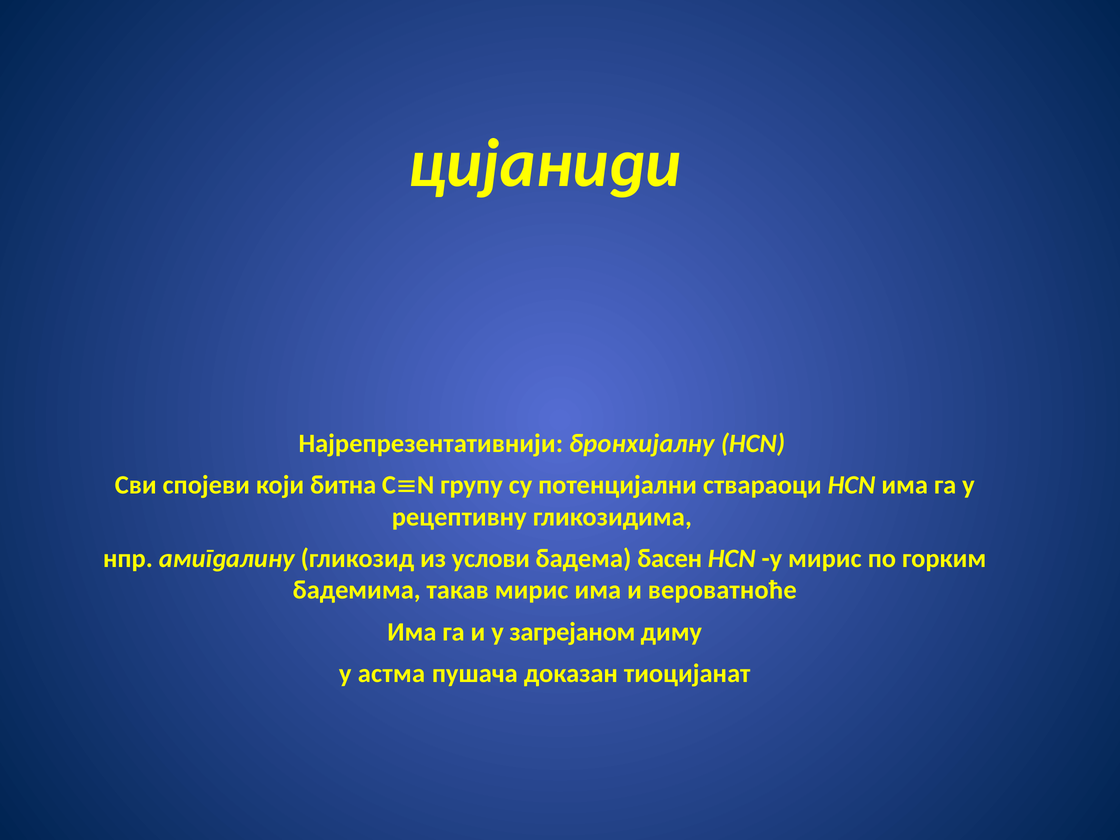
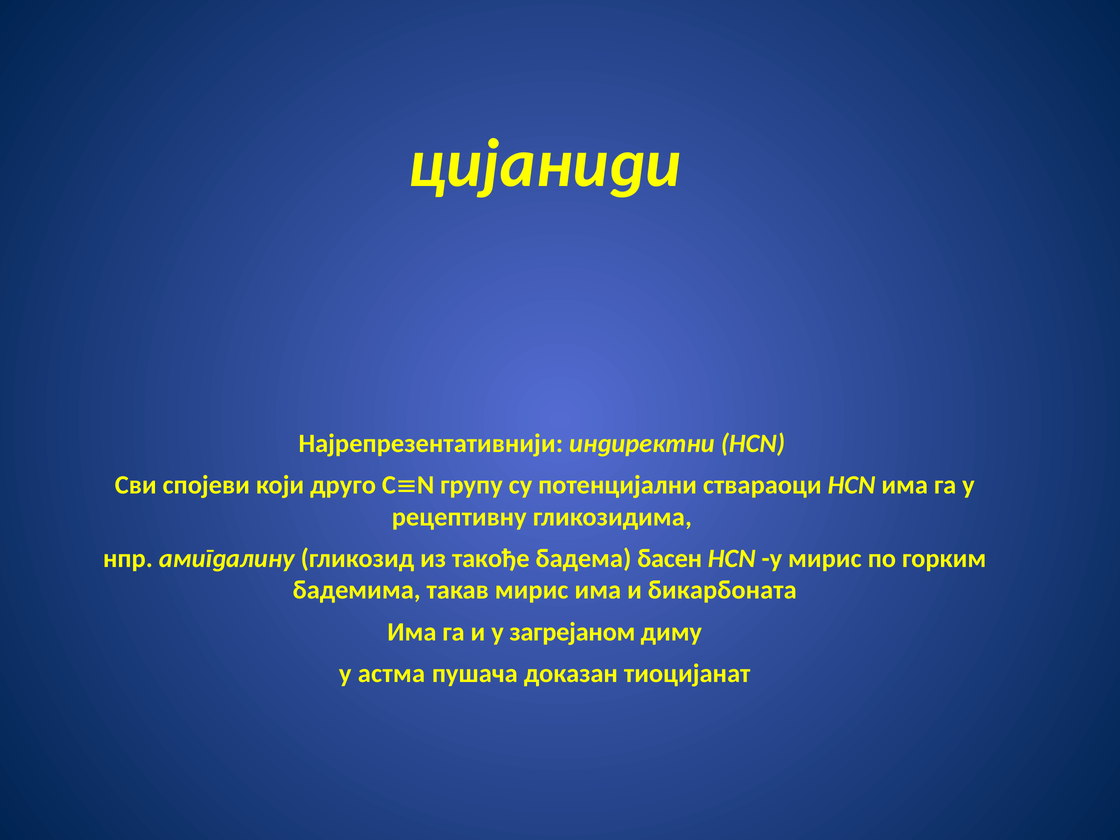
бронхијалну: бронхијалну -> индиректни
битна: битна -> друго
услови: услови -> такође
вероватноће: вероватноће -> бикарбоната
